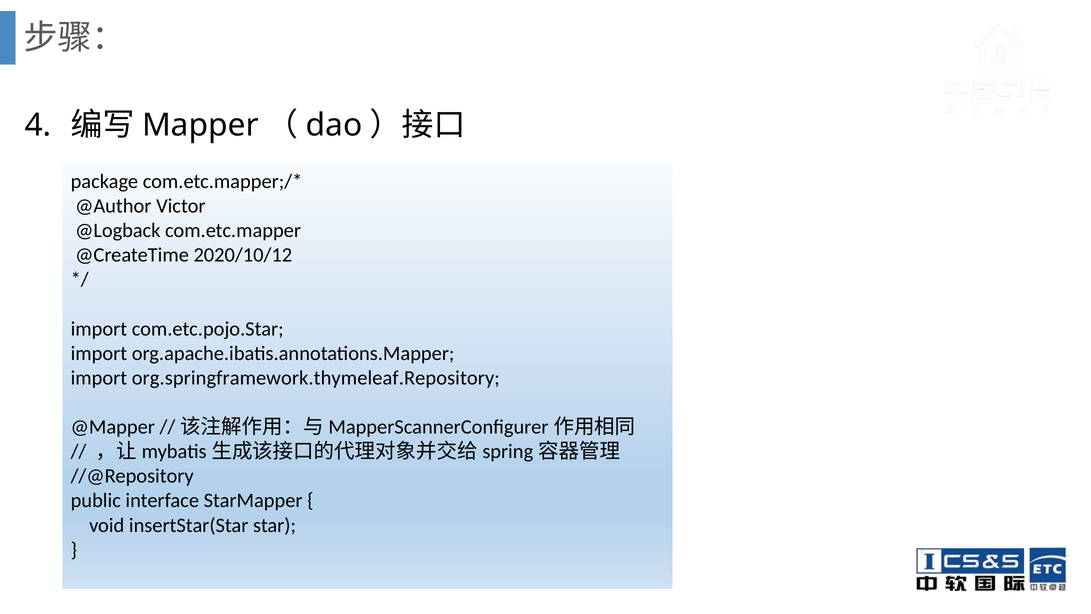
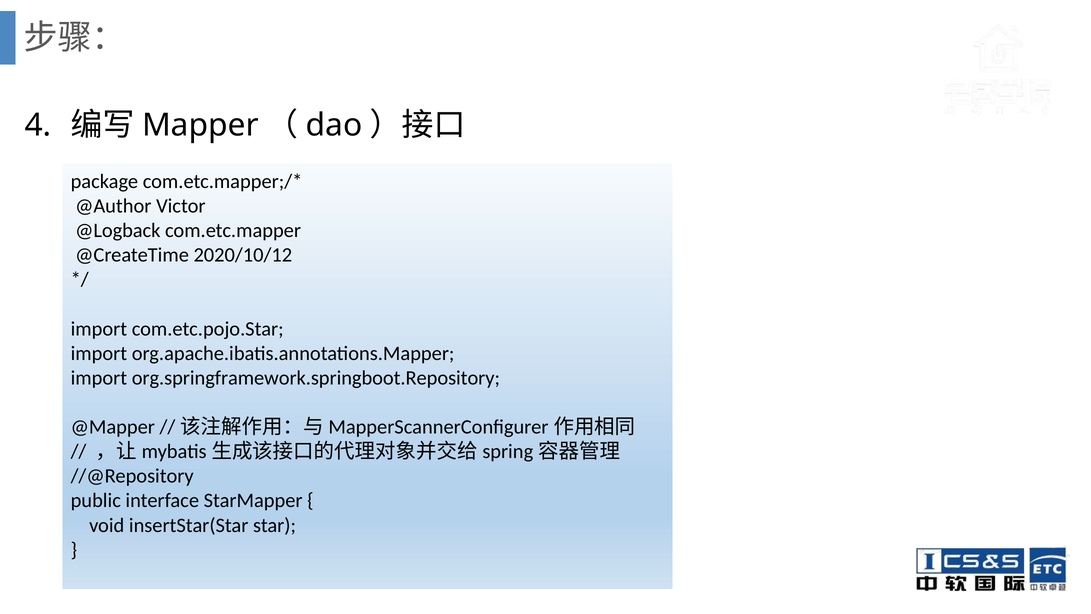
org.springframework.thymeleaf.Repository: org.springframework.thymeleaf.Repository -> org.springframework.springboot.Repository
